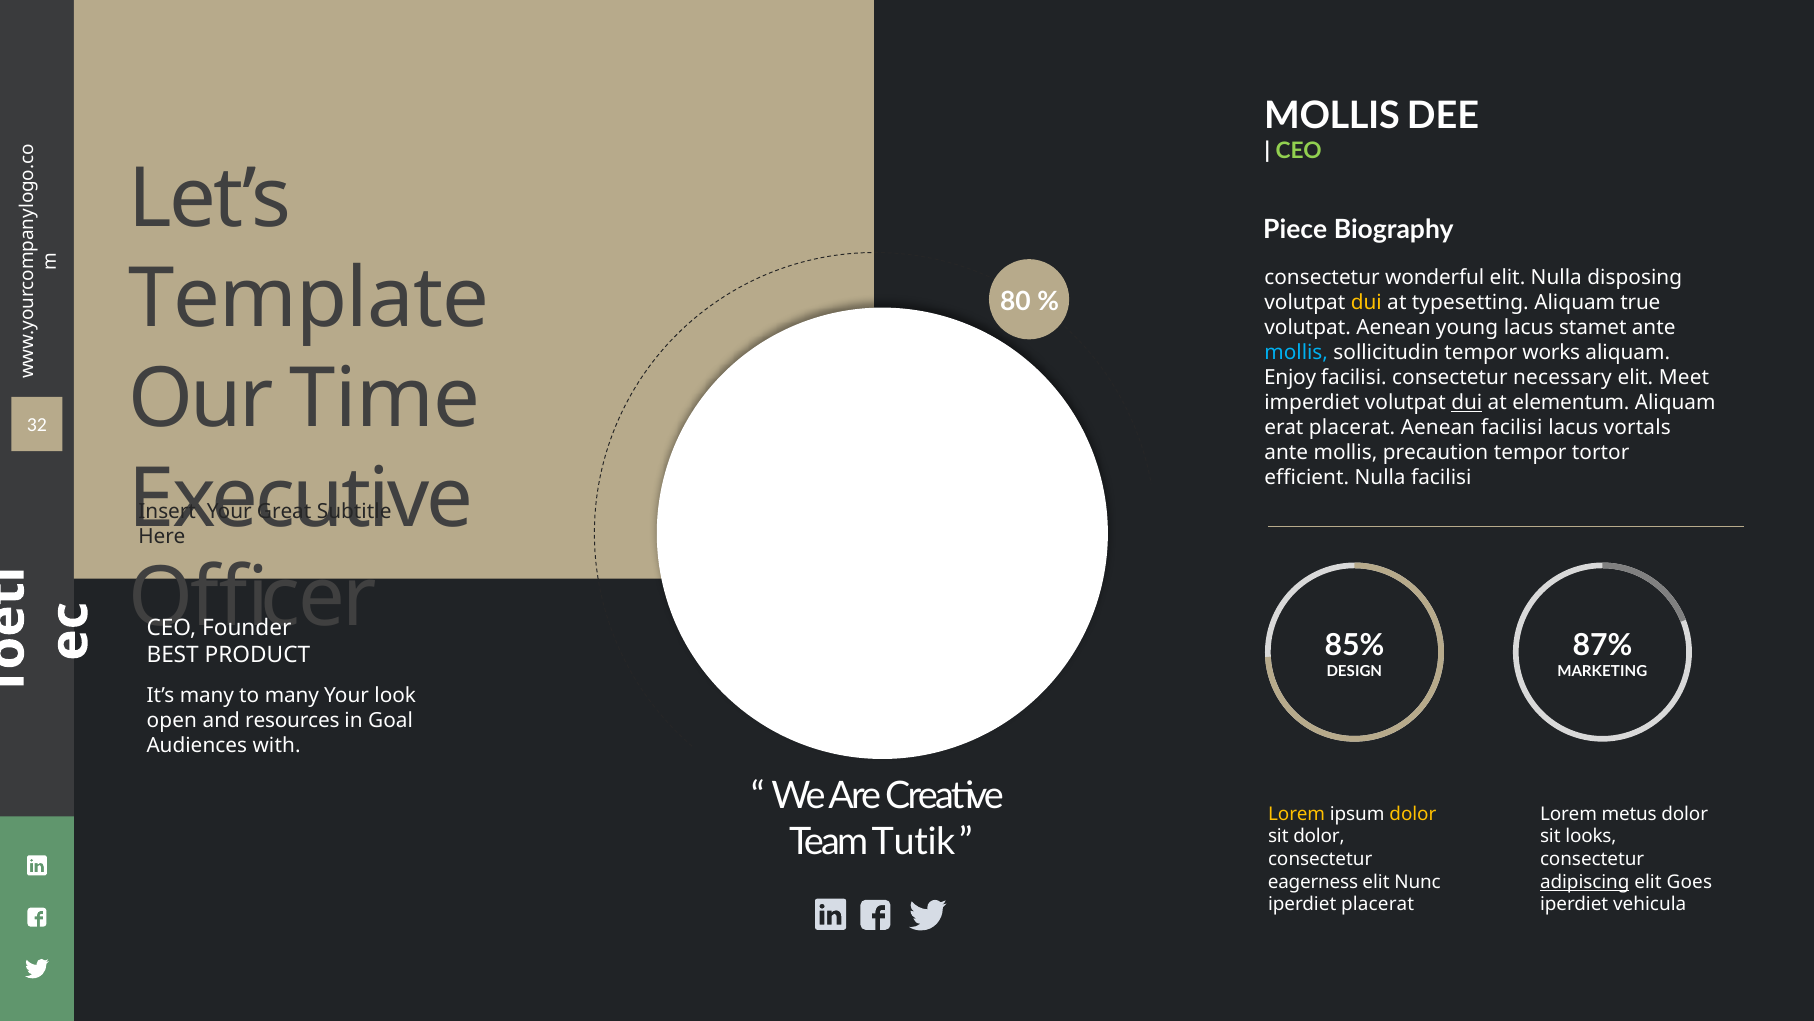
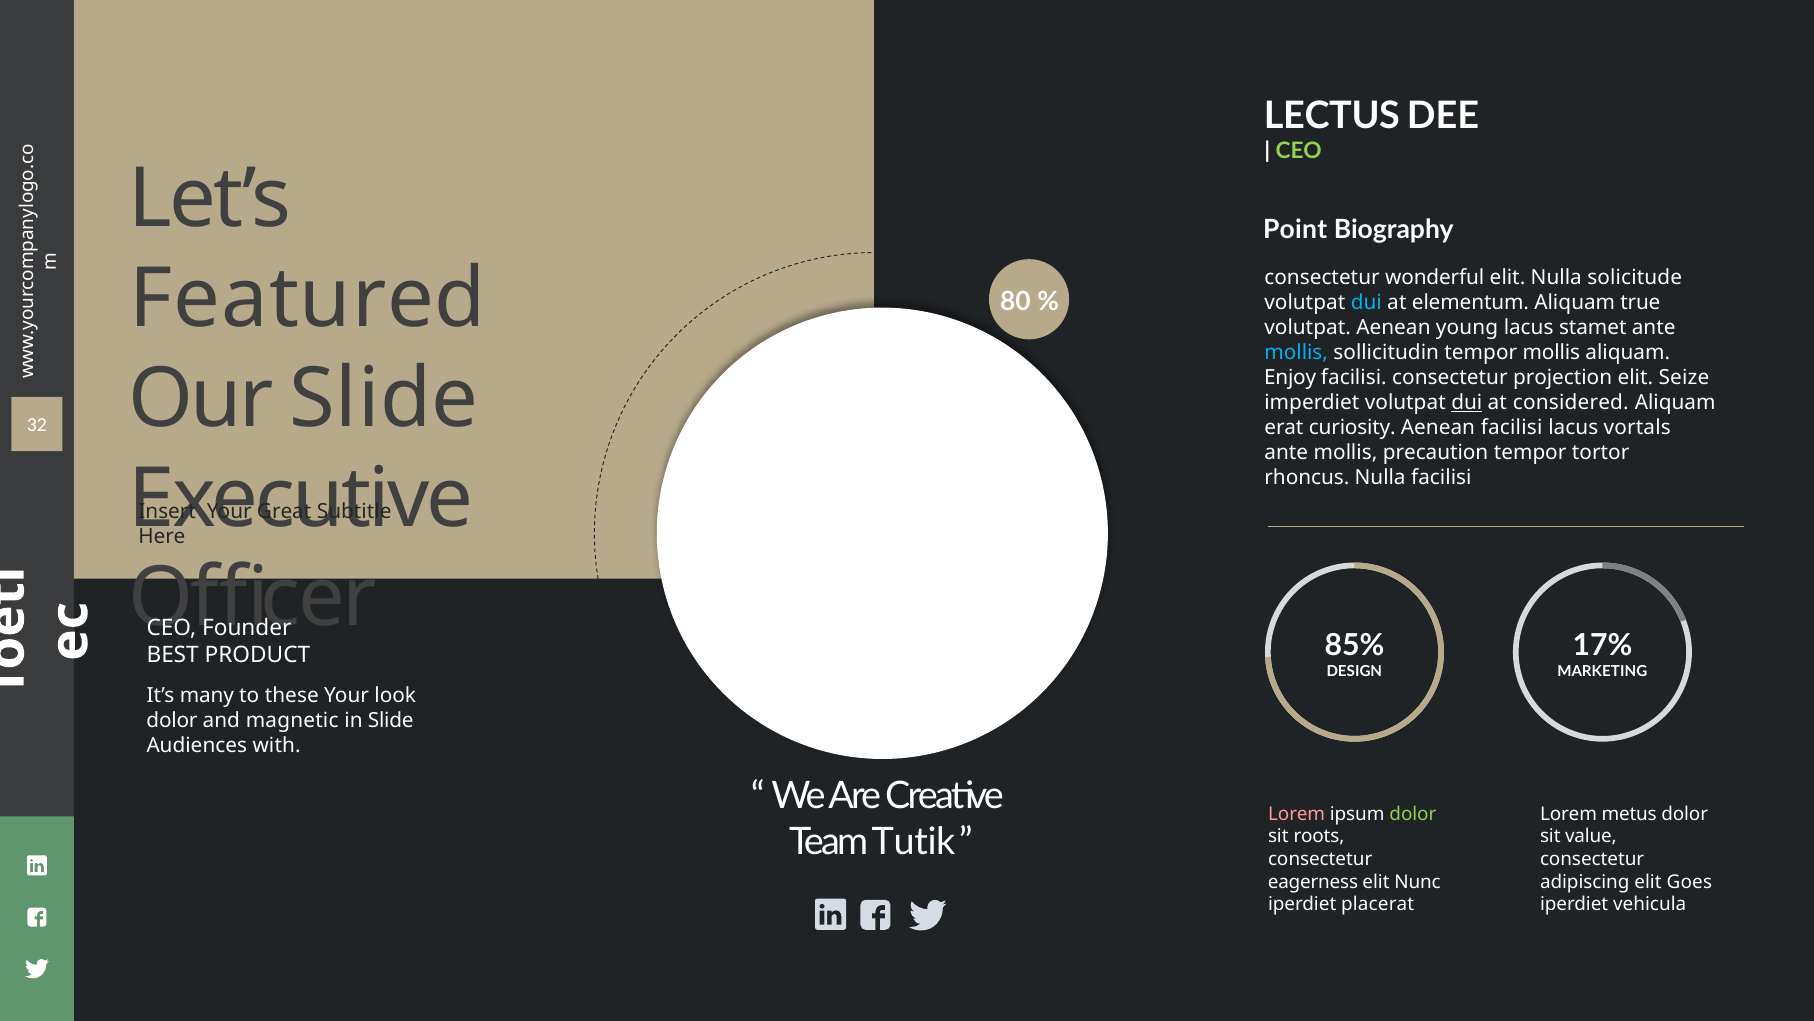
MOLLIS at (1332, 116): MOLLIS -> LECTUS
Piece: Piece -> Point
disposing: disposing -> solicitude
Template: Template -> Featured
dui at (1366, 303) colour: yellow -> light blue
typesetting: typesetting -> elementum
tempor works: works -> mollis
necessary: necessary -> projection
Meet: Meet -> Seize
Our Time: Time -> Slide
elementum: elementum -> considered
erat placerat: placerat -> curiosity
efficient: efficient -> rhoncus
87%: 87% -> 17%
to many: many -> these
open at (172, 720): open -> dolor
resources: resources -> magnetic
in Goal: Goal -> Slide
Lorem at (1297, 813) colour: yellow -> pink
dolor at (1413, 813) colour: yellow -> light green
sit dolor: dolor -> roots
looks: looks -> value
adipiscing underline: present -> none
